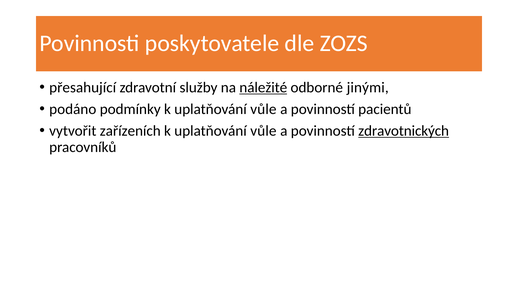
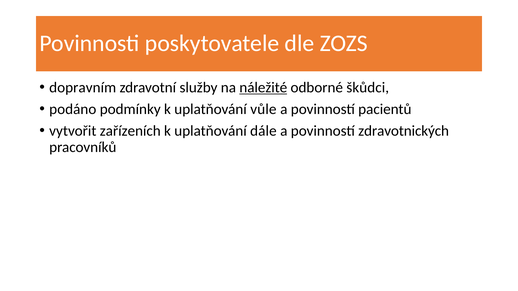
přesahující: přesahující -> dopravním
jinými: jinými -> škůdci
vůle at (263, 131): vůle -> dále
zdravotnických underline: present -> none
